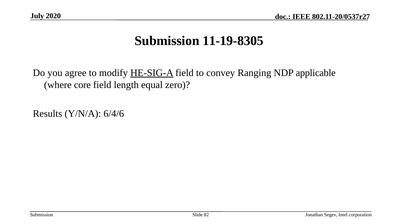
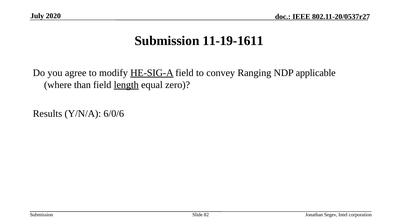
11-19-8305: 11-19-8305 -> 11-19-1611
core: core -> than
length underline: none -> present
6/4/6: 6/4/6 -> 6/0/6
